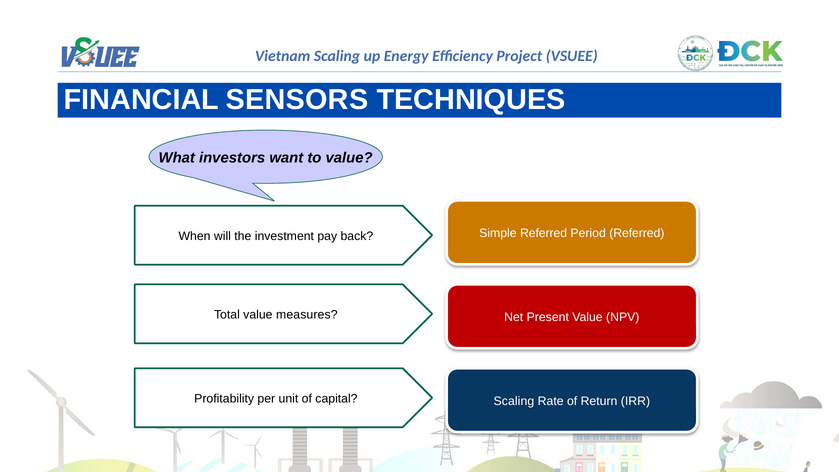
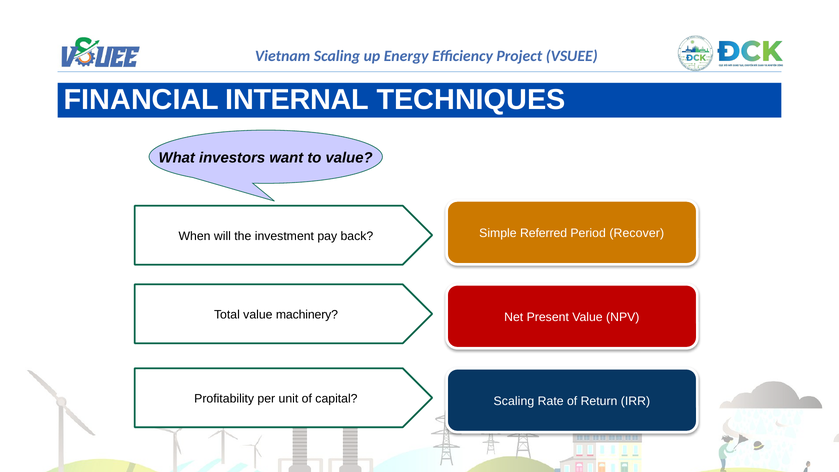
SENSORS: SENSORS -> INTERNAL
Period Referred: Referred -> Recover
measures: measures -> machinery
